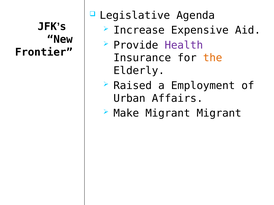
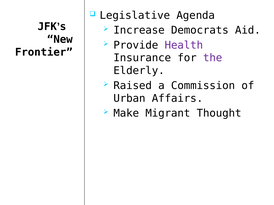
Expensive: Expensive -> Democrats
the colour: orange -> purple
Employment: Employment -> Commission
Migrant Migrant: Migrant -> Thought
